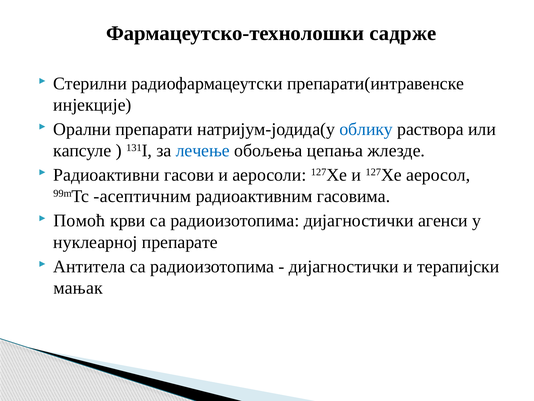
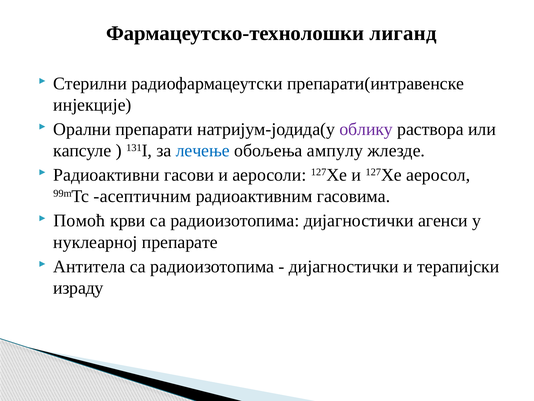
садрже: садрже -> лиганд
облику colour: blue -> purple
цепања: цепања -> ампулу
мањак: мањак -> израду
